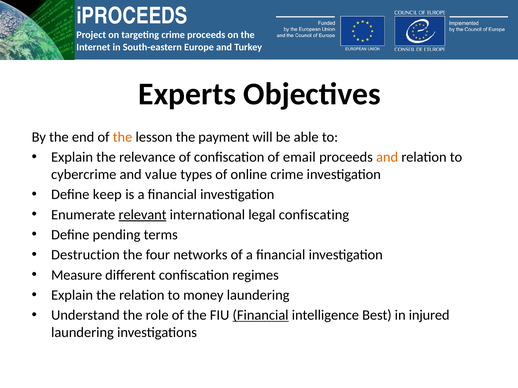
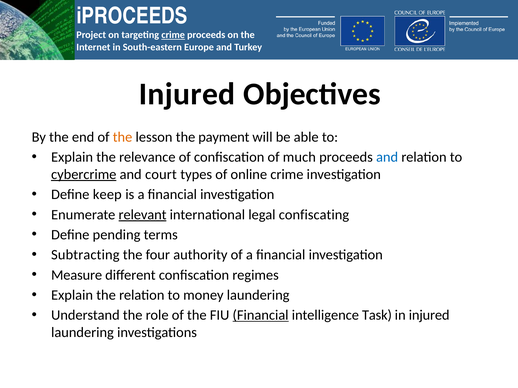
crime at (173, 35) underline: none -> present
Experts at (187, 94): Experts -> Injured
email: email -> much
and at (387, 157) colour: orange -> blue
cybercrime underline: none -> present
value: value -> court
Destruction: Destruction -> Subtracting
networks: networks -> authority
Best: Best -> Task
